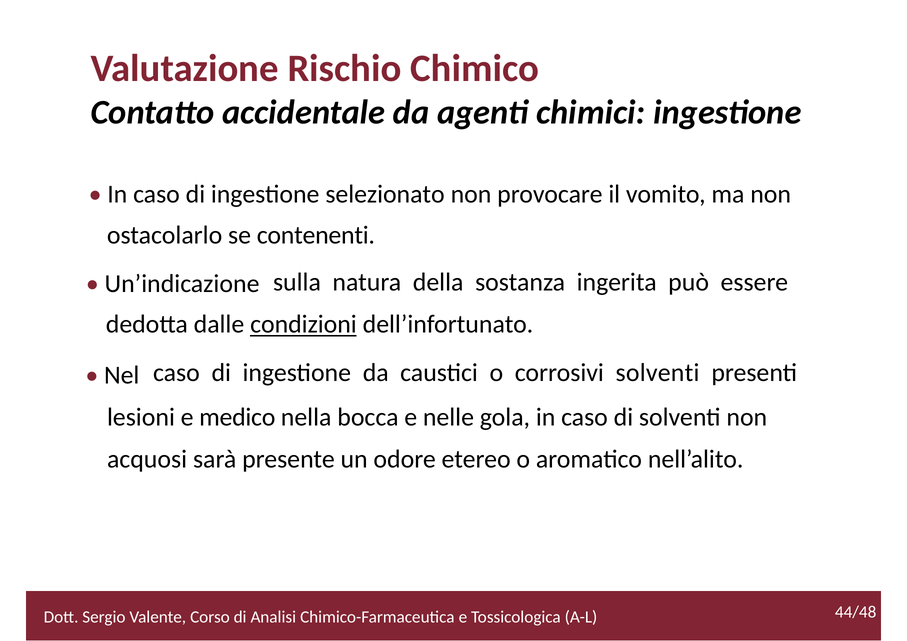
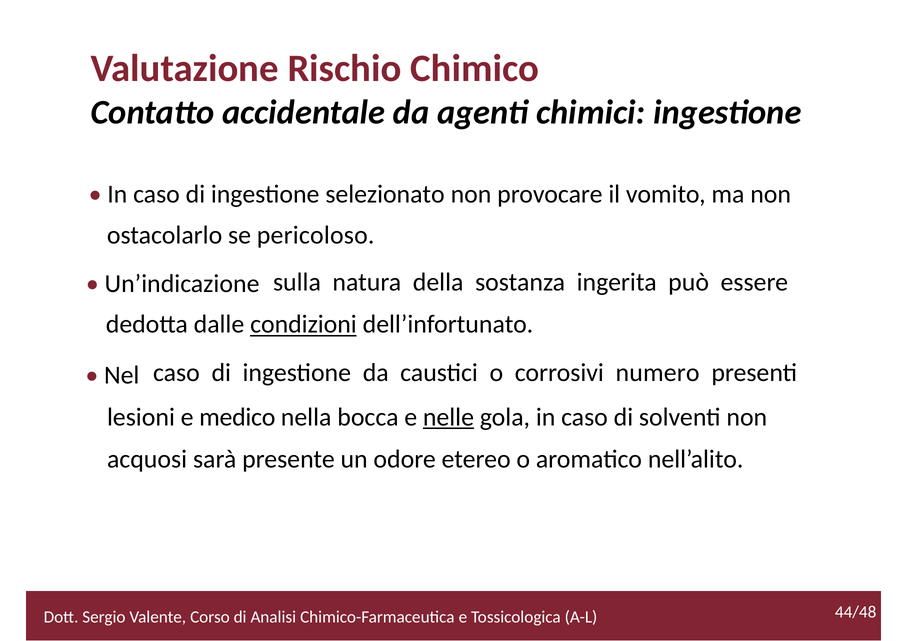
contenenti: contenenti -> pericoloso
corrosivi solventi: solventi -> numero
nelle underline: none -> present
